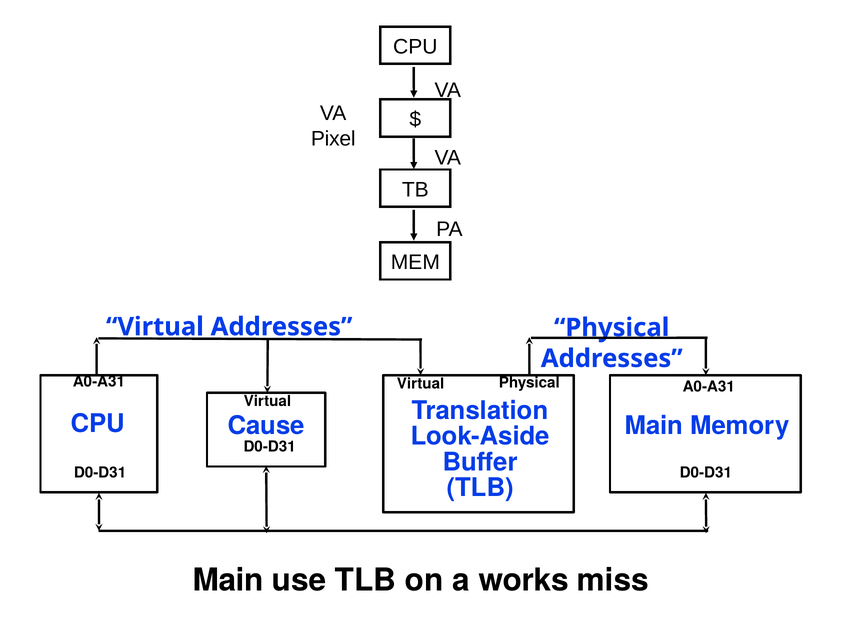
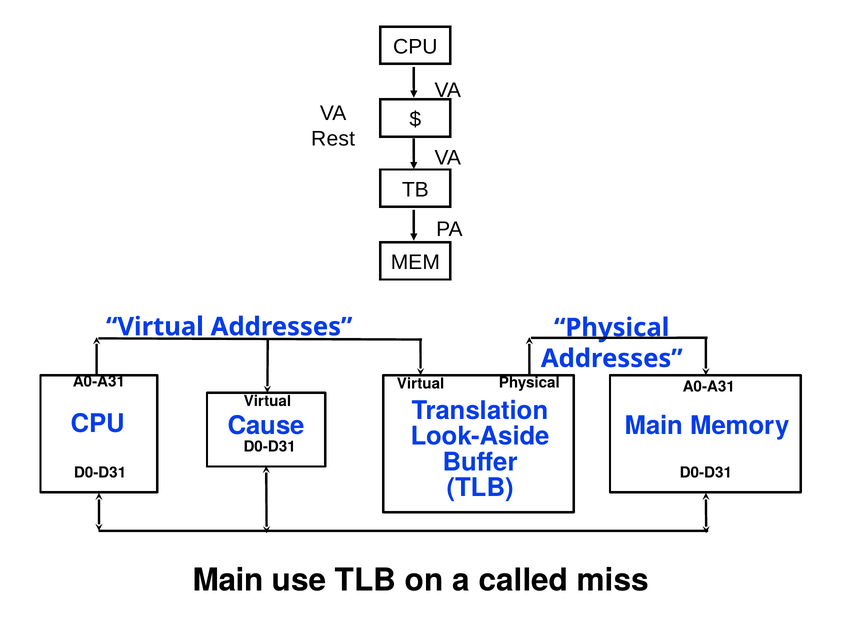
Pixel: Pixel -> Rest
works: works -> called
